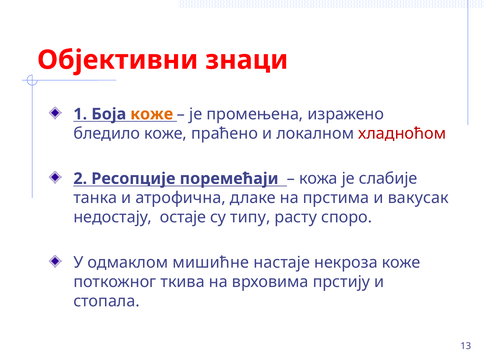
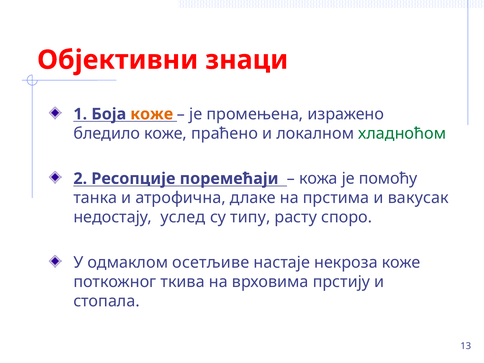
хладноћом colour: red -> green
слабије: слабије -> помоћу
остаје: остаје -> услед
мишићне: мишићне -> осетљиве
